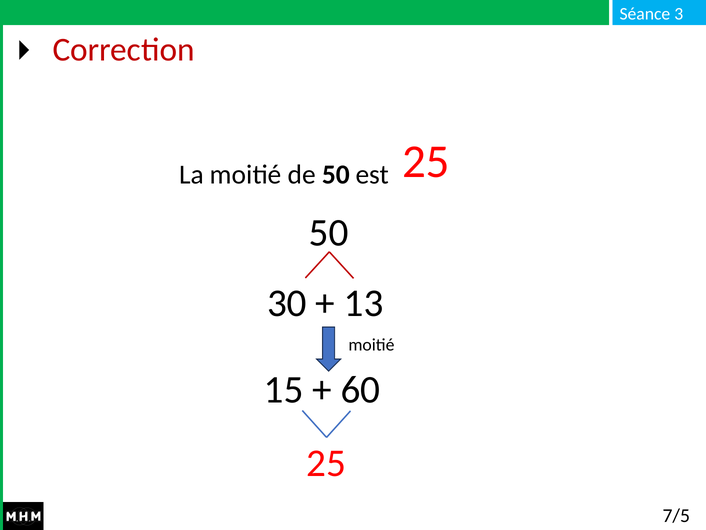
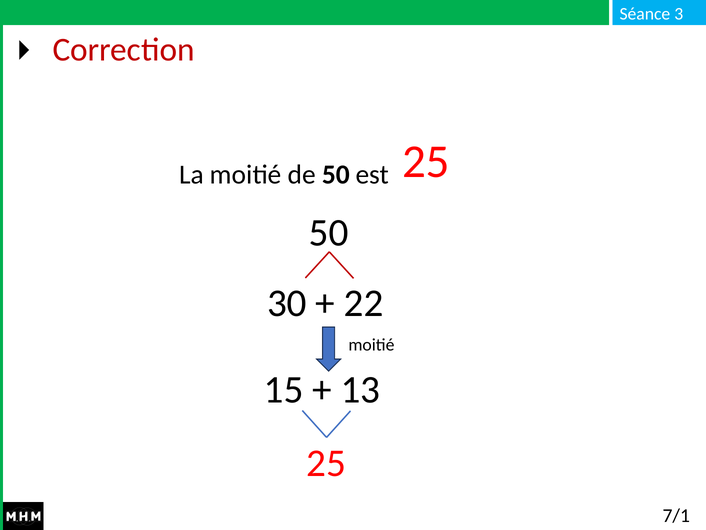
13: 13 -> 22
60: 60 -> 13
7/5: 7/5 -> 7/1
